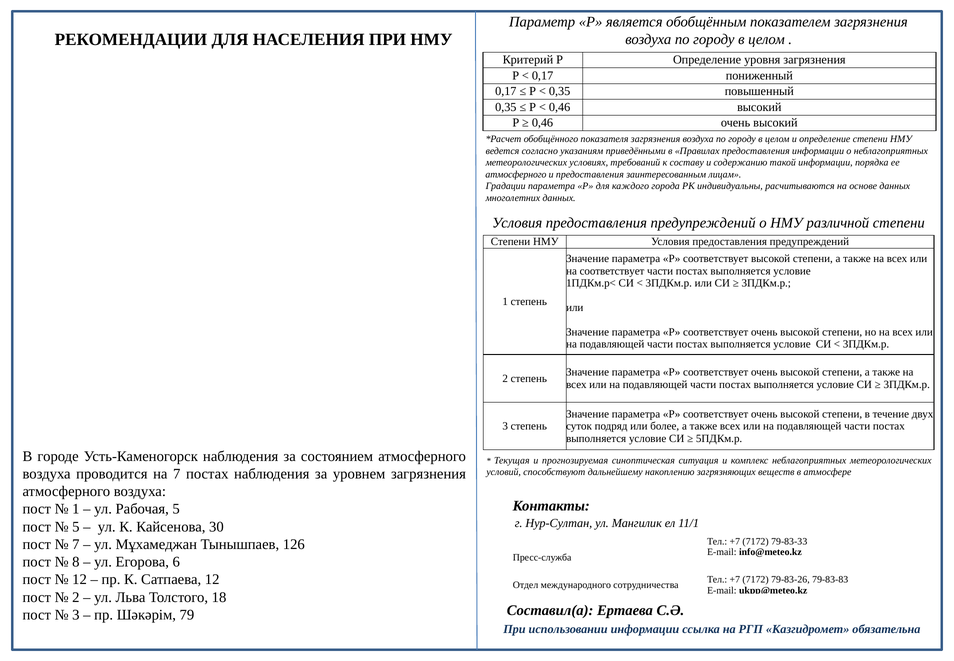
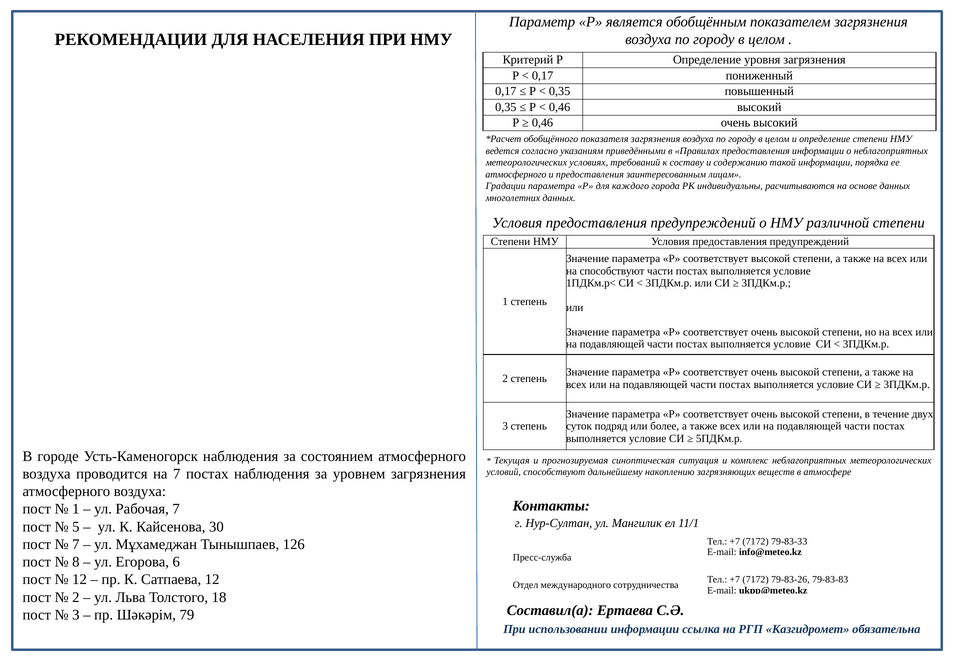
на соответствует: соответствует -> способствуют
Рабочая 5: 5 -> 7
